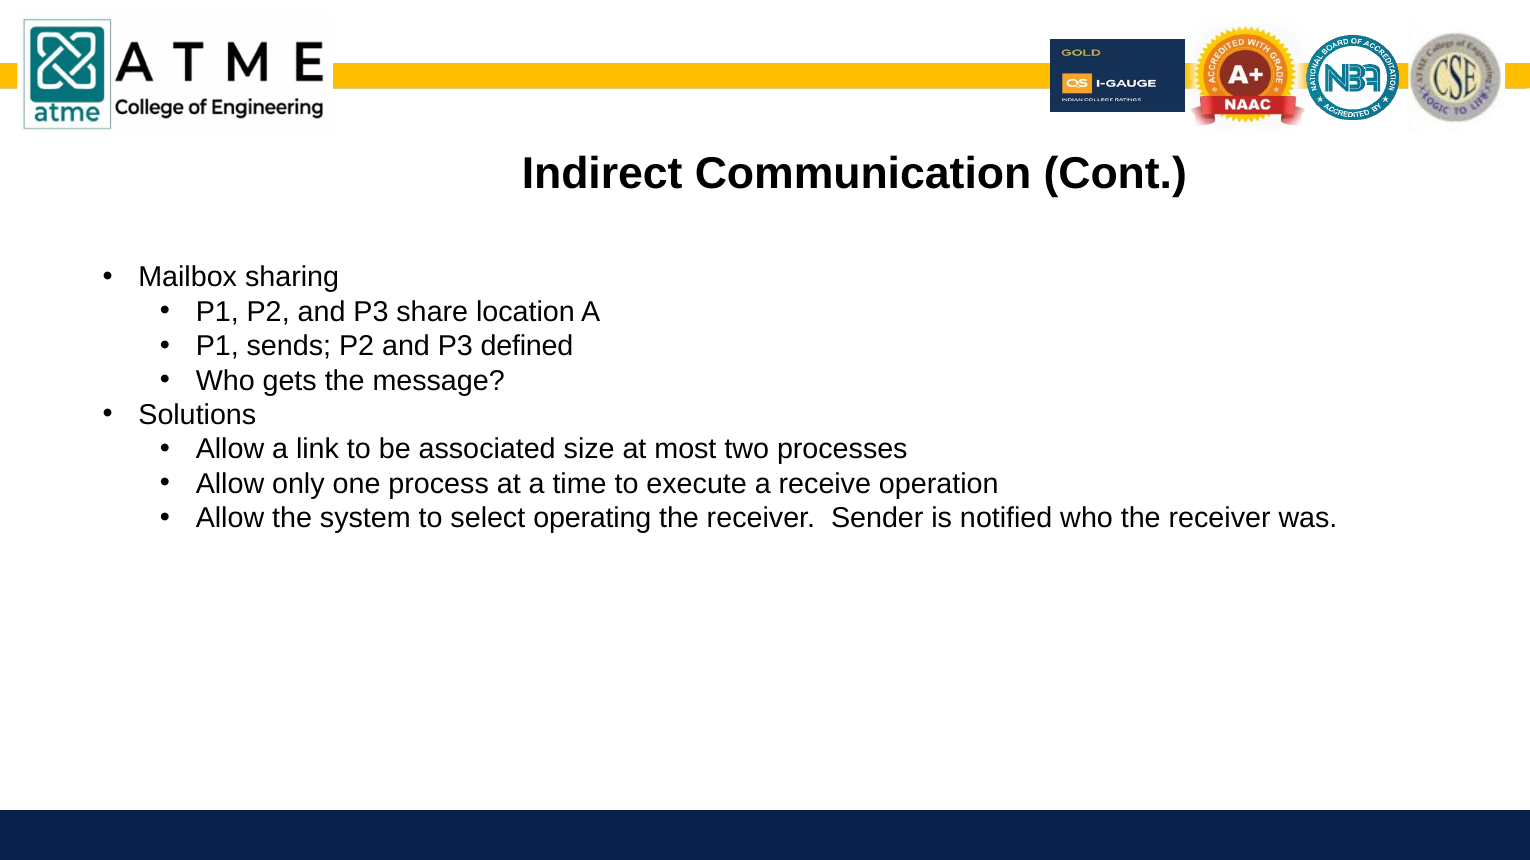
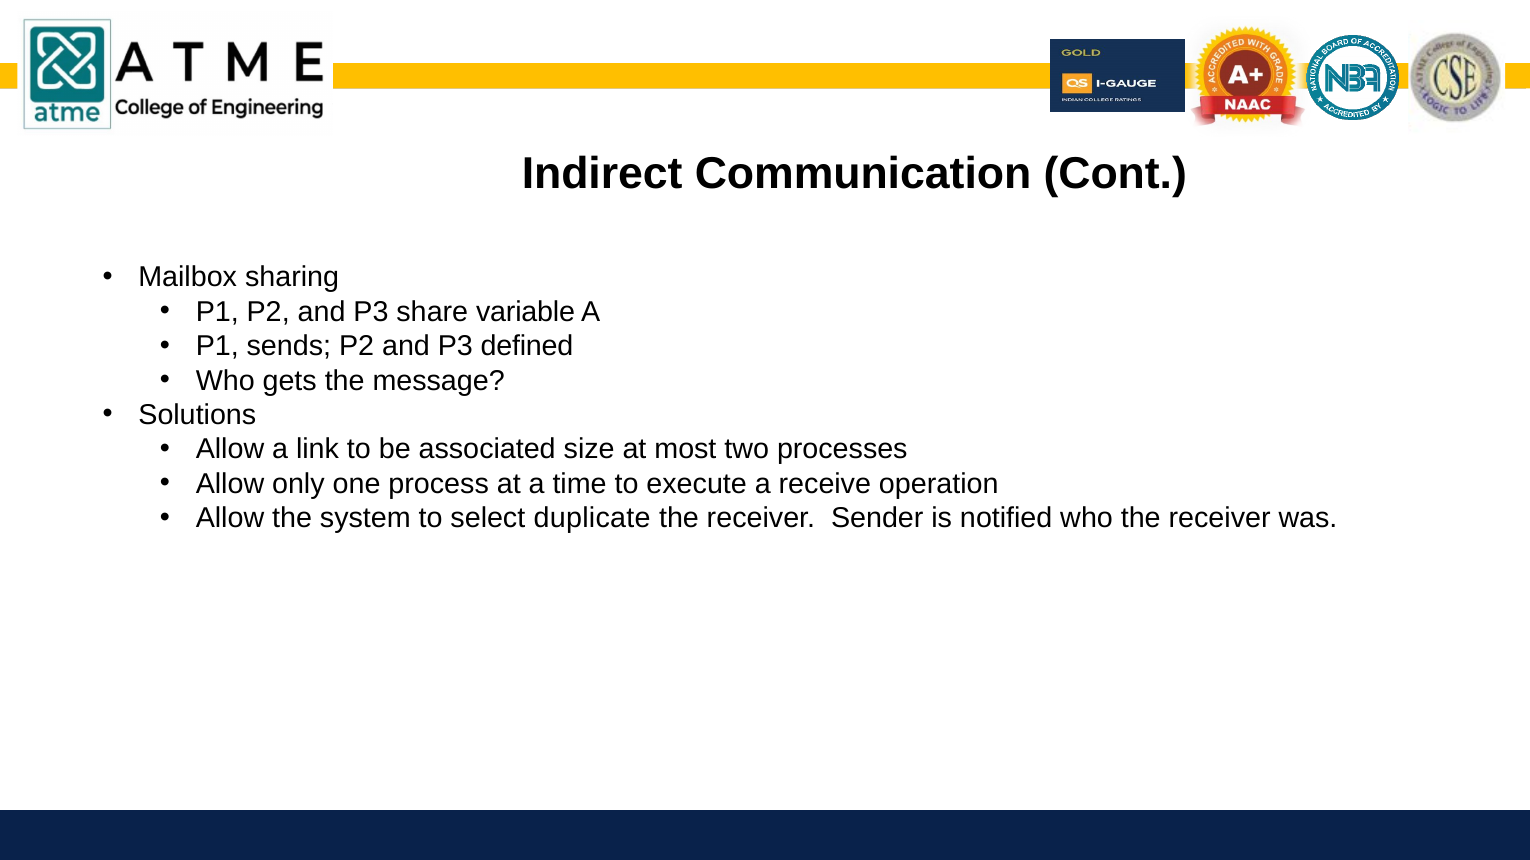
location: location -> variable
operating: operating -> duplicate
